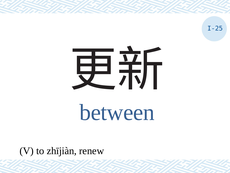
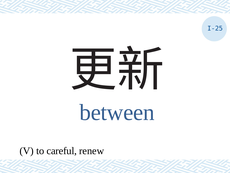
zhījiàn: zhījiàn -> careful
